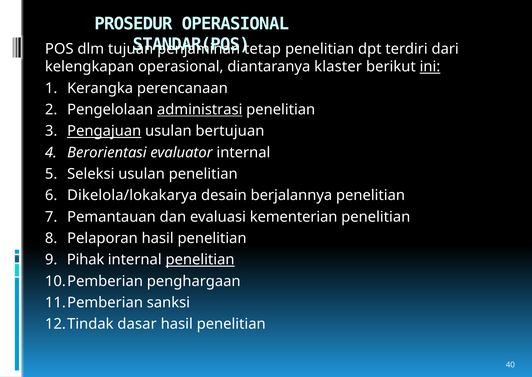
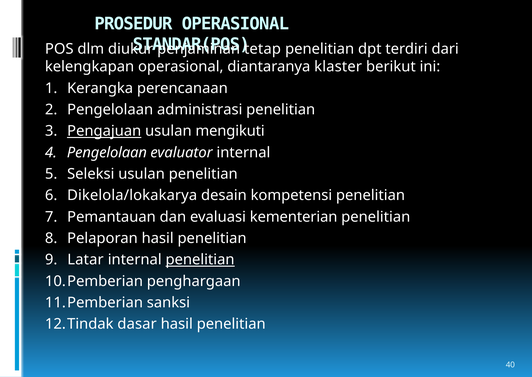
tujuan: tujuan -> diukur
ini underline: present -> none
administrasi underline: present -> none
bertujuan: bertujuan -> mengikuti
Berorientasi at (107, 152): Berorientasi -> Pengelolaan
berjalannya: berjalannya -> kompetensi
Pihak: Pihak -> Latar
